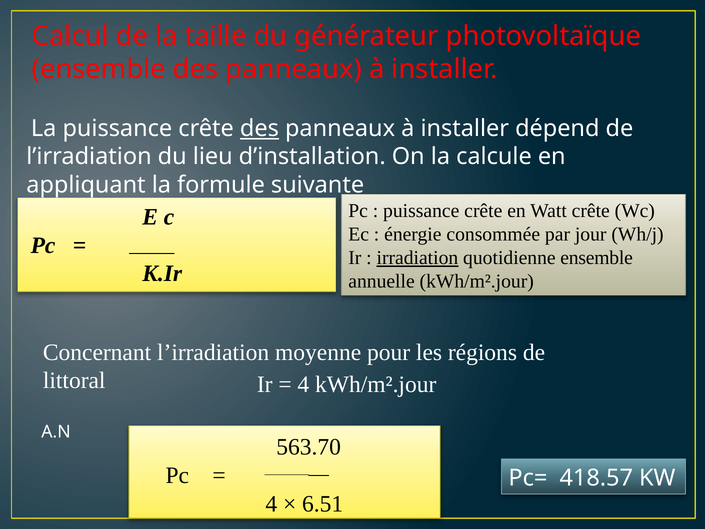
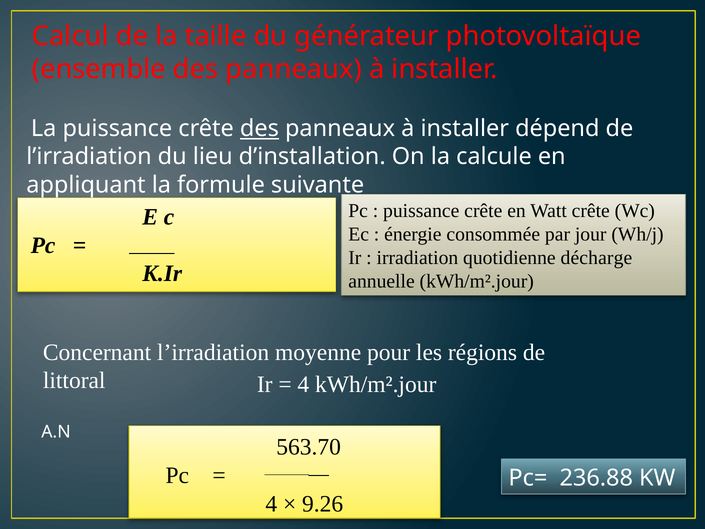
irradiation underline: present -> none
quotidienne ensemble: ensemble -> décharge
418.57: 418.57 -> 236.88
6.51: 6.51 -> 9.26
